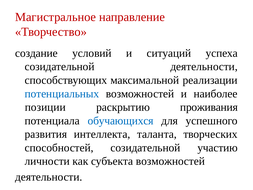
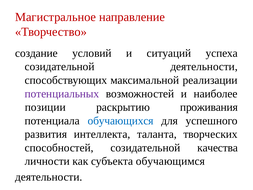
потенциальных colour: blue -> purple
участию: участию -> качества
субъекта возможностей: возможностей -> обучающимся
